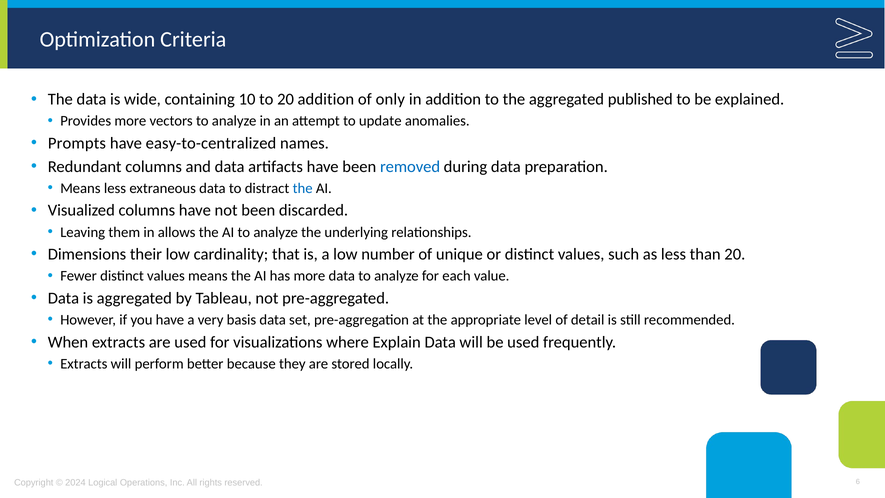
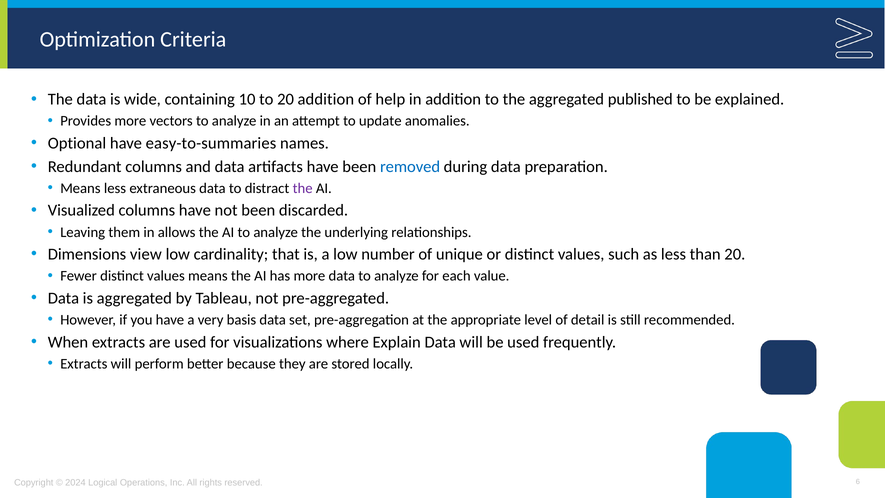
only: only -> help
Prompts: Prompts -> Optional
easy-to-centralized: easy-to-centralized -> easy-to-summaries
the at (303, 188) colour: blue -> purple
their: their -> view
